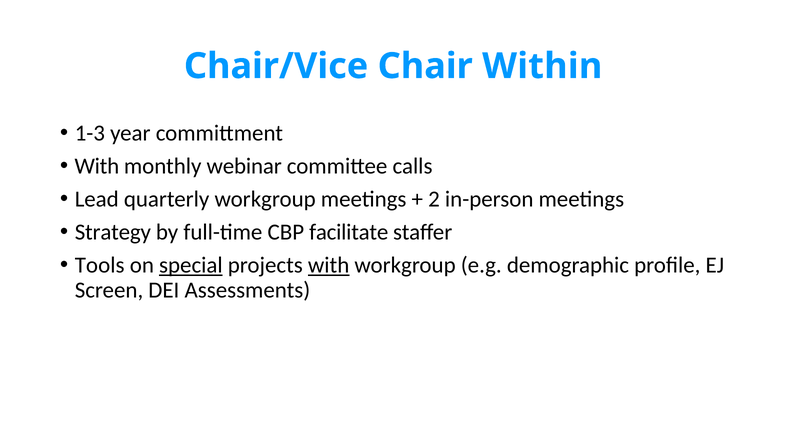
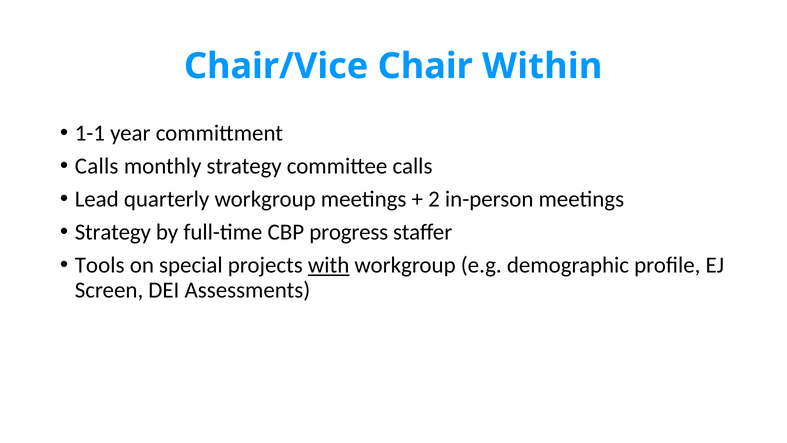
1-3: 1-3 -> 1-1
With at (97, 166): With -> Calls
monthly webinar: webinar -> strategy
facilitate: facilitate -> progress
special underline: present -> none
